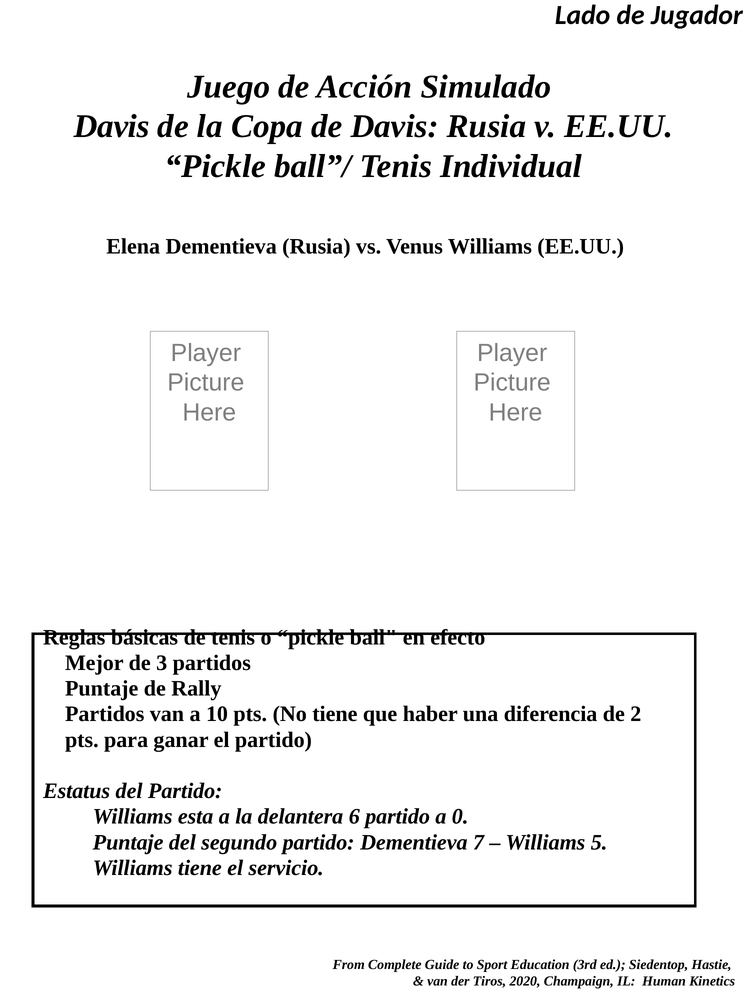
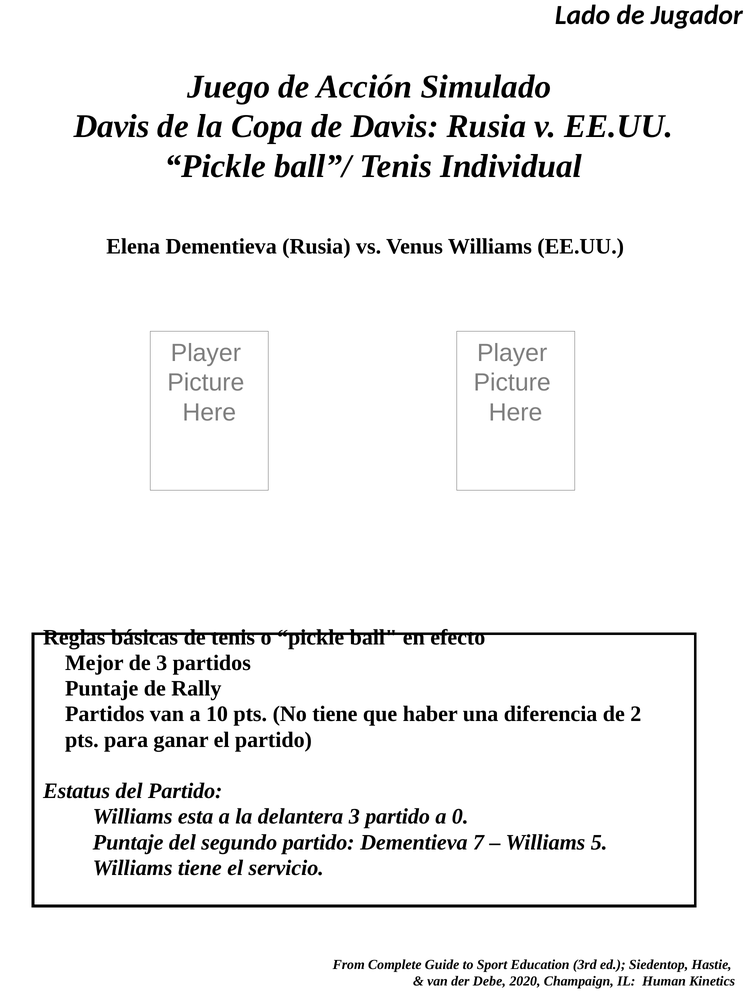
delantera 6: 6 -> 3
Tiros: Tiros -> Debe
